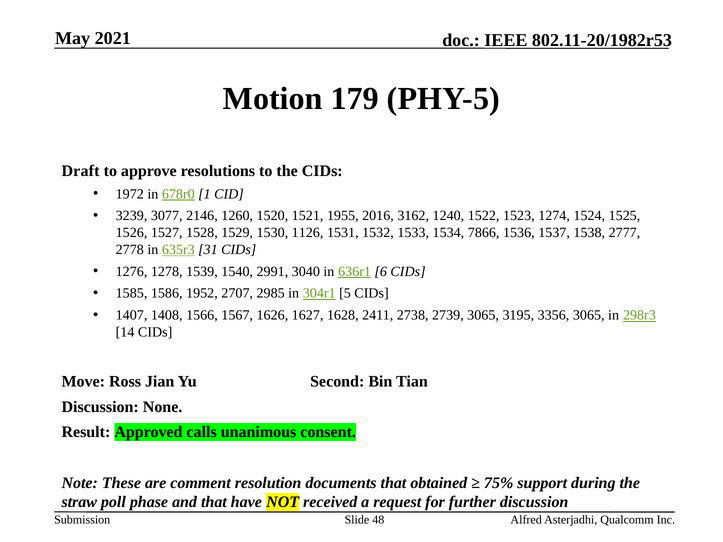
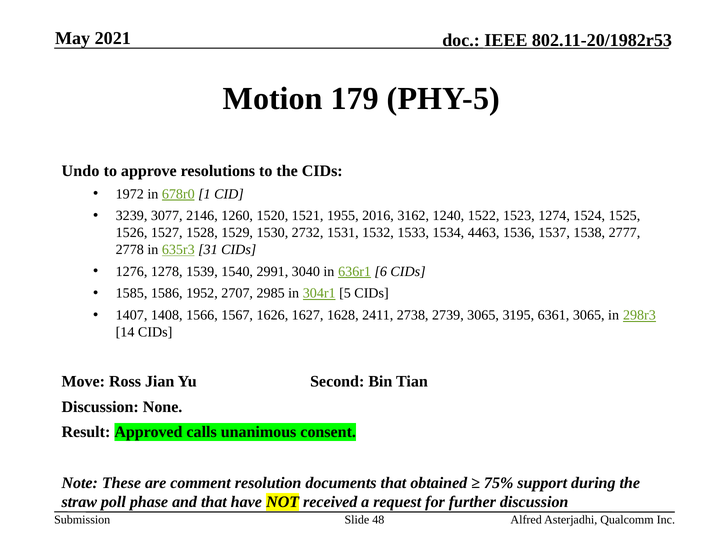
Draft: Draft -> Undo
1126: 1126 -> 2732
7866: 7866 -> 4463
3356: 3356 -> 6361
